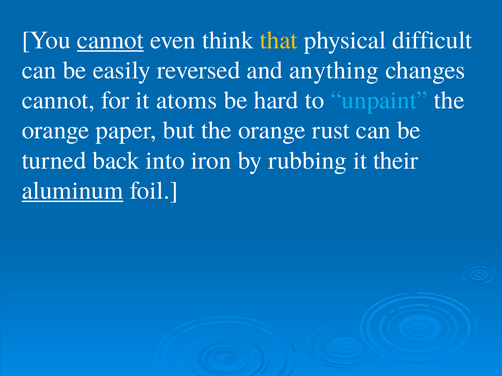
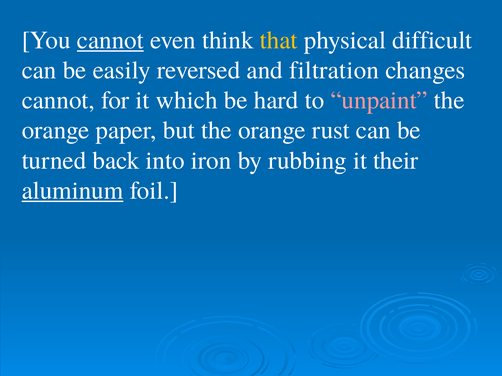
anything: anything -> filtration
atoms: atoms -> which
unpaint colour: light blue -> pink
